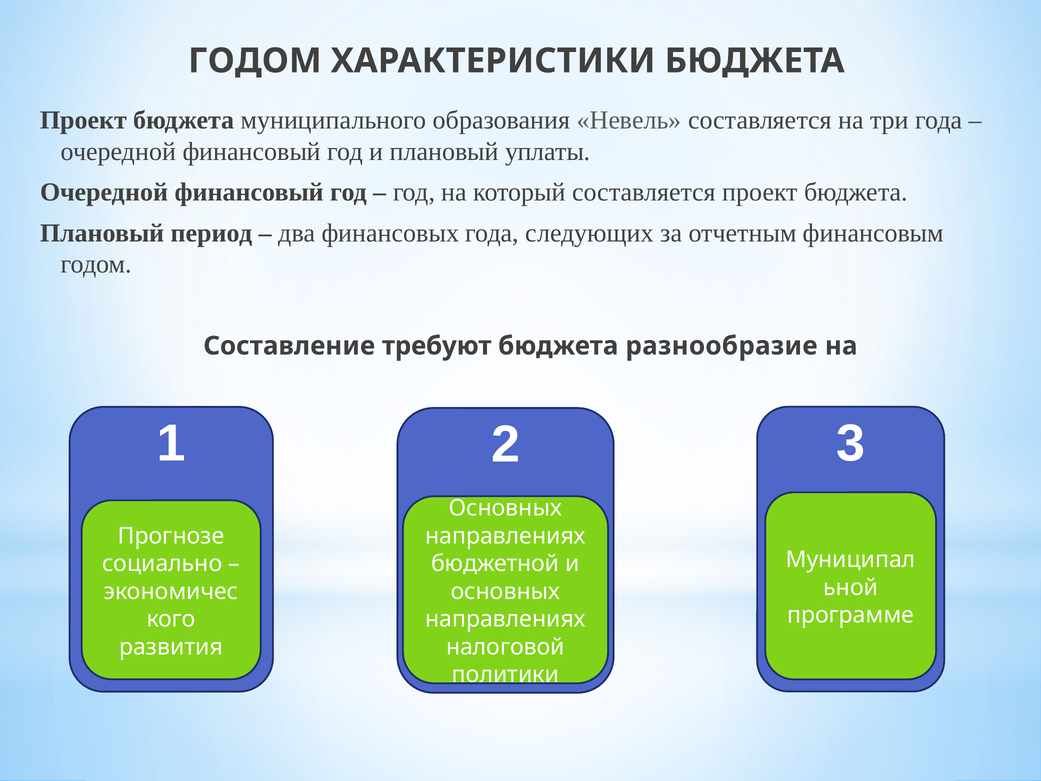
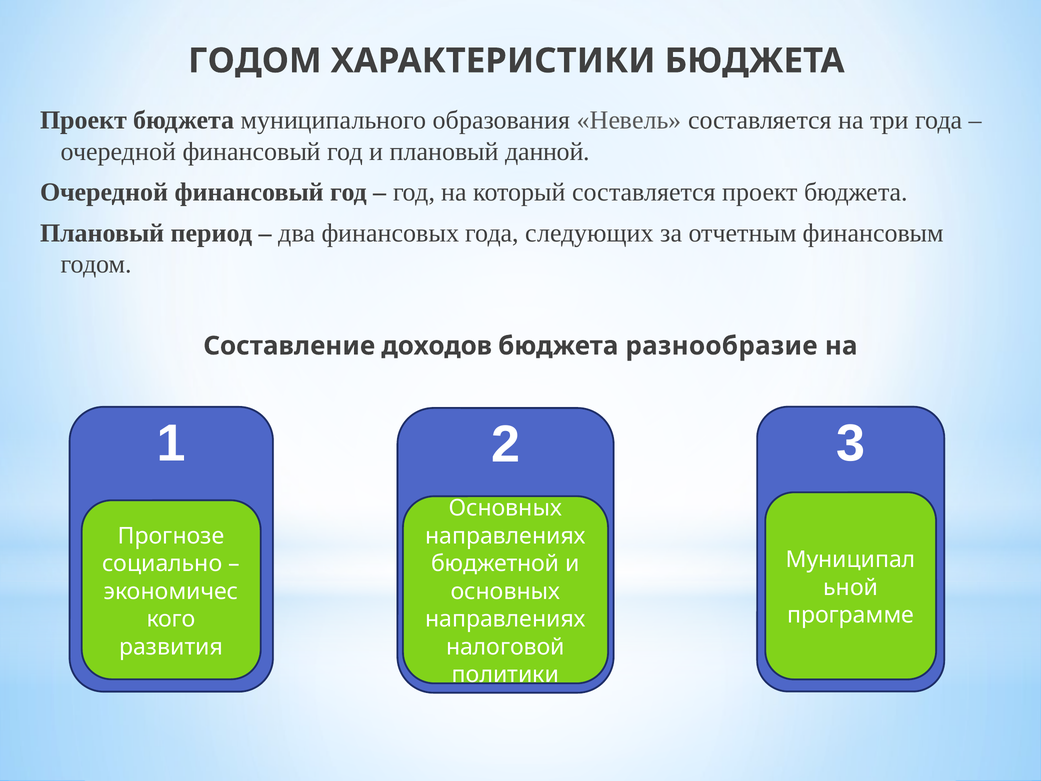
уплаты: уплаты -> данной
требуют: требуют -> доходов
